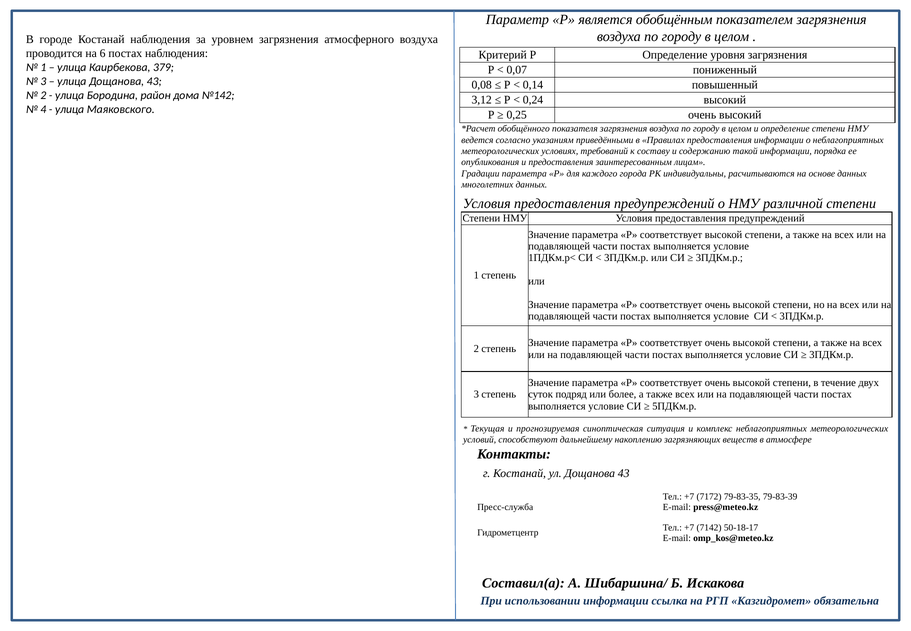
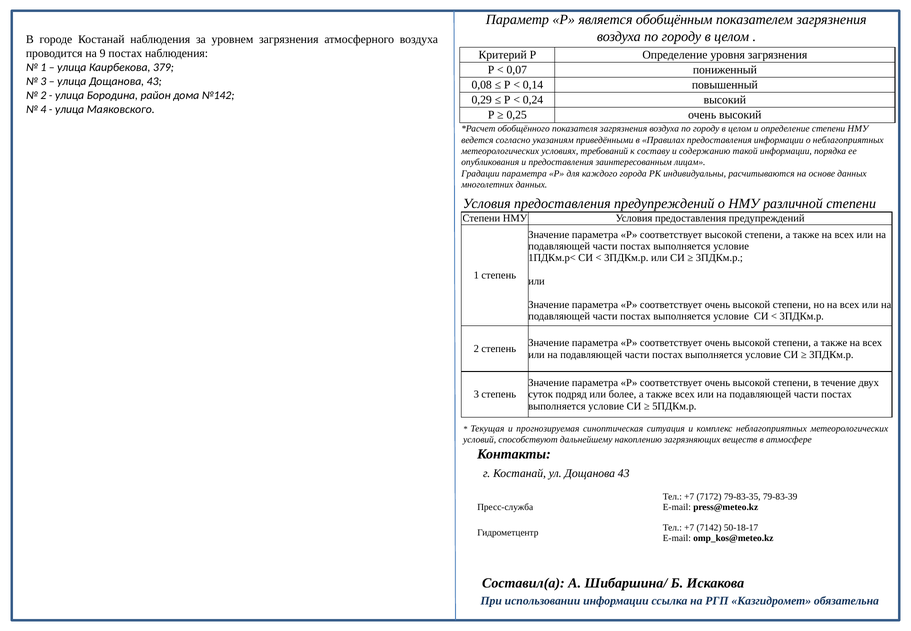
6: 6 -> 9
3,12: 3,12 -> 0,29
